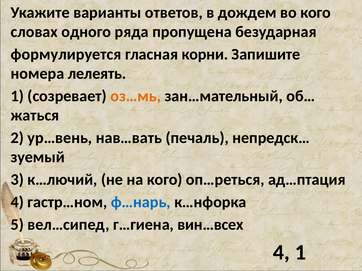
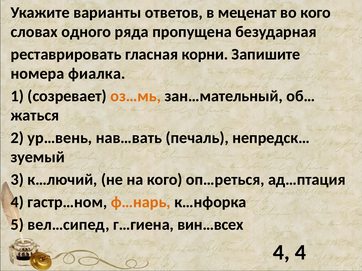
дождем: дождем -> меценат
формулируется: формулируется -> реставрировать
лелеять: лелеять -> фиалка
ф…нарь colour: blue -> orange
4 1: 1 -> 4
